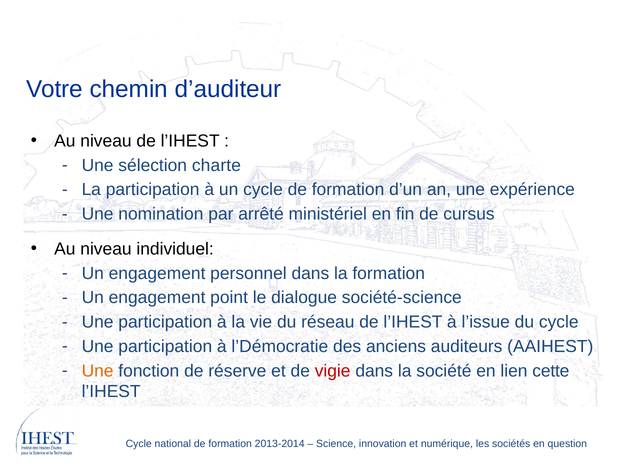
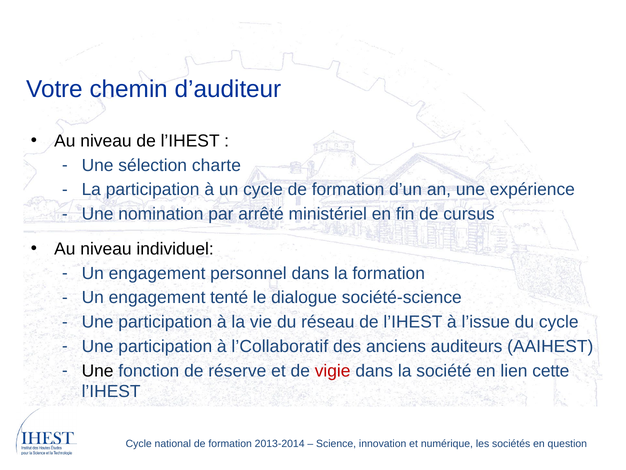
point: point -> tenté
l’Démocratie: l’Démocratie -> l’Collaboratif
Une at (98, 370) colour: orange -> black
